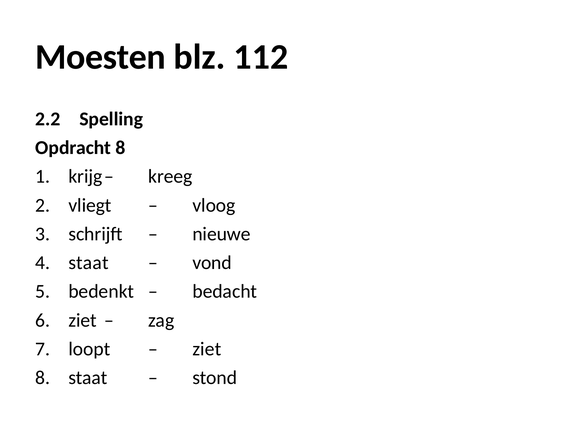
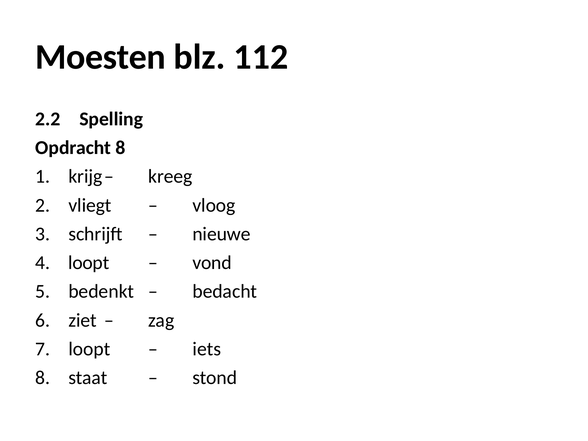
staat at (88, 263): staat -> loopt
ziet at (207, 349): ziet -> iets
